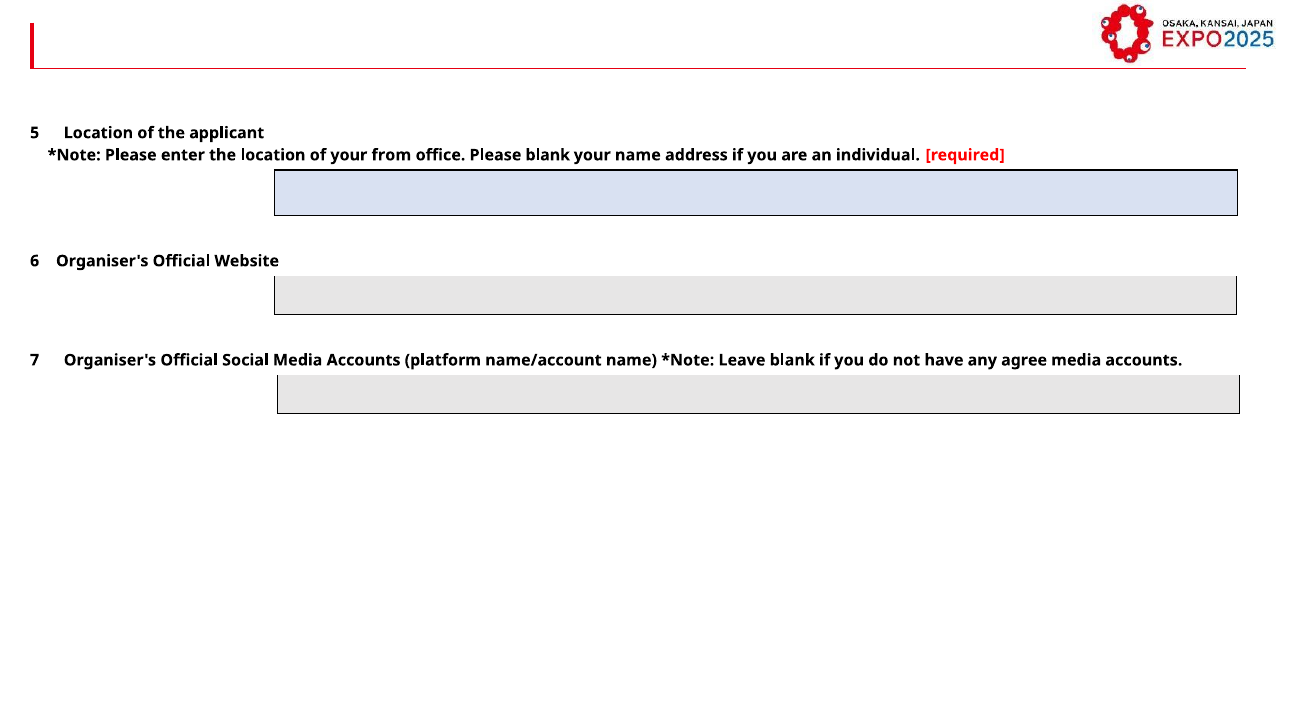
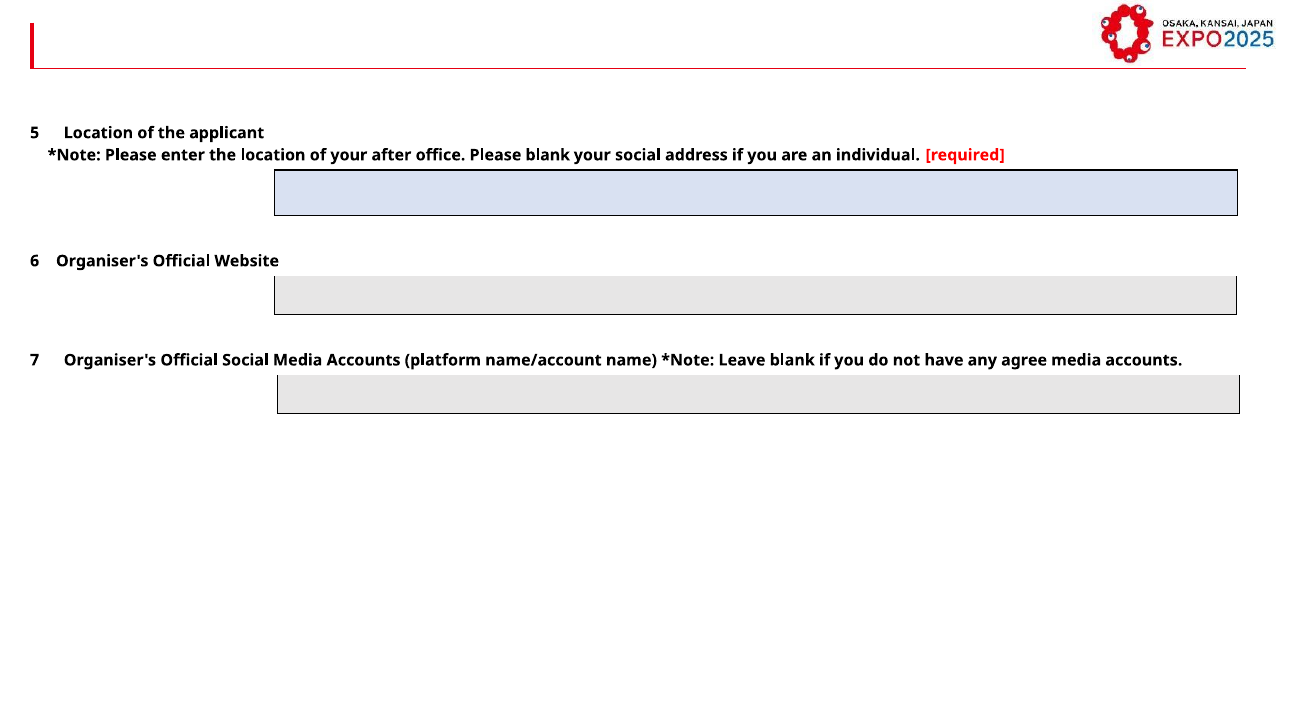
from: from -> after
your name: name -> social
